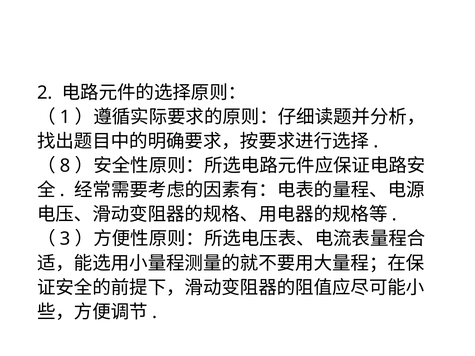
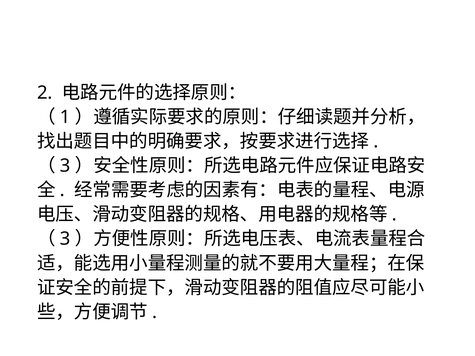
8 at (65, 166): 8 -> 3
